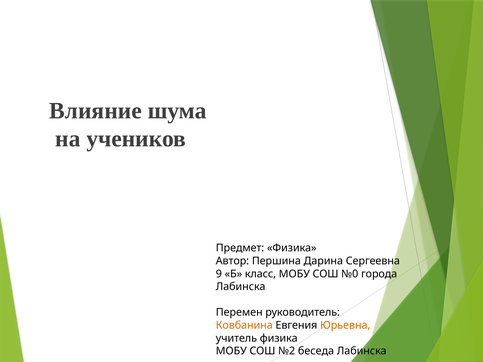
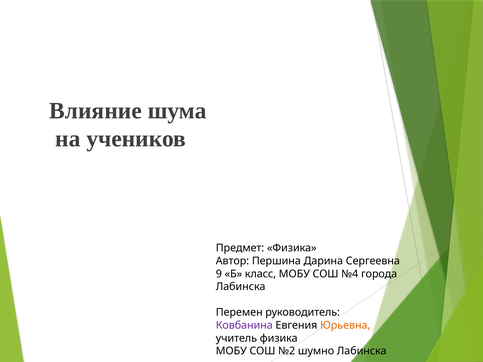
№0: №0 -> №4
Ковбанина colour: orange -> purple
беседа: беседа -> шумно
